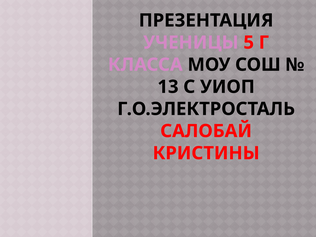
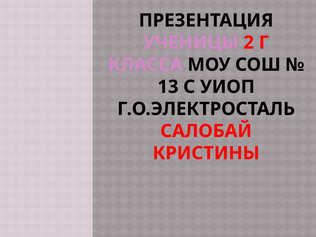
5: 5 -> 2
